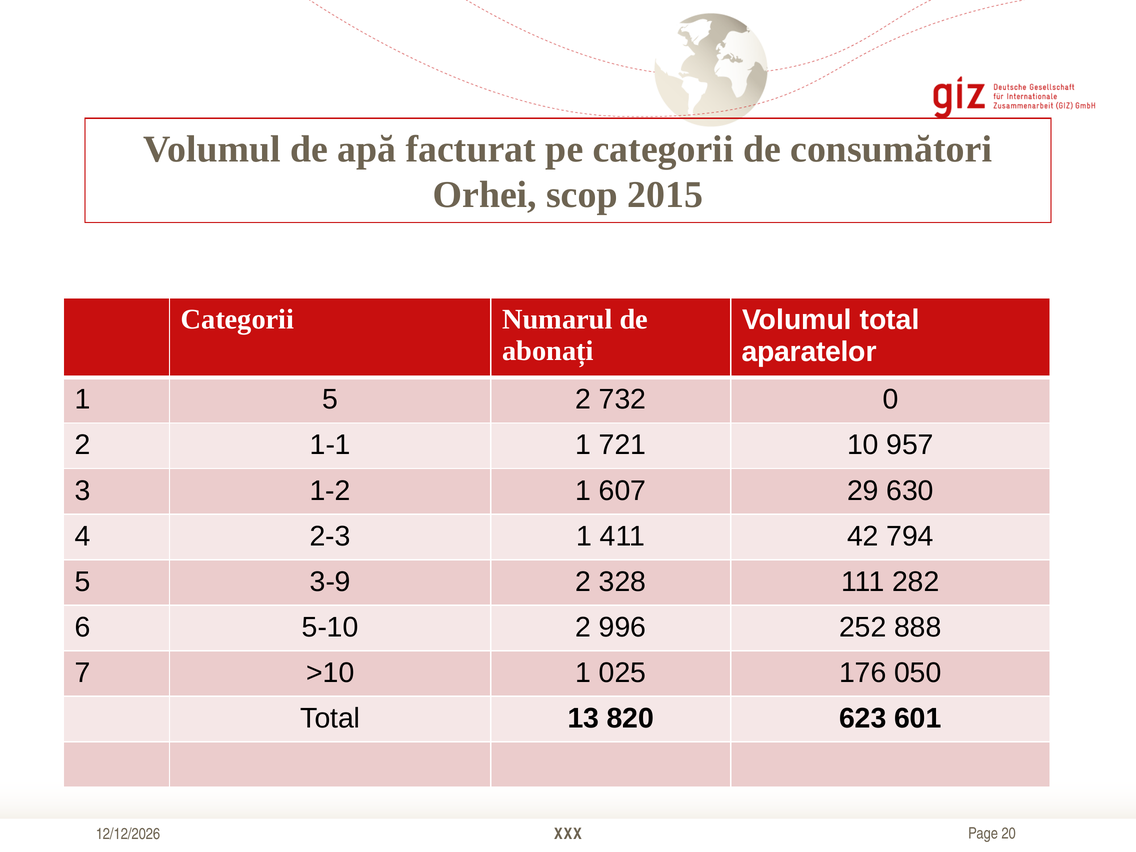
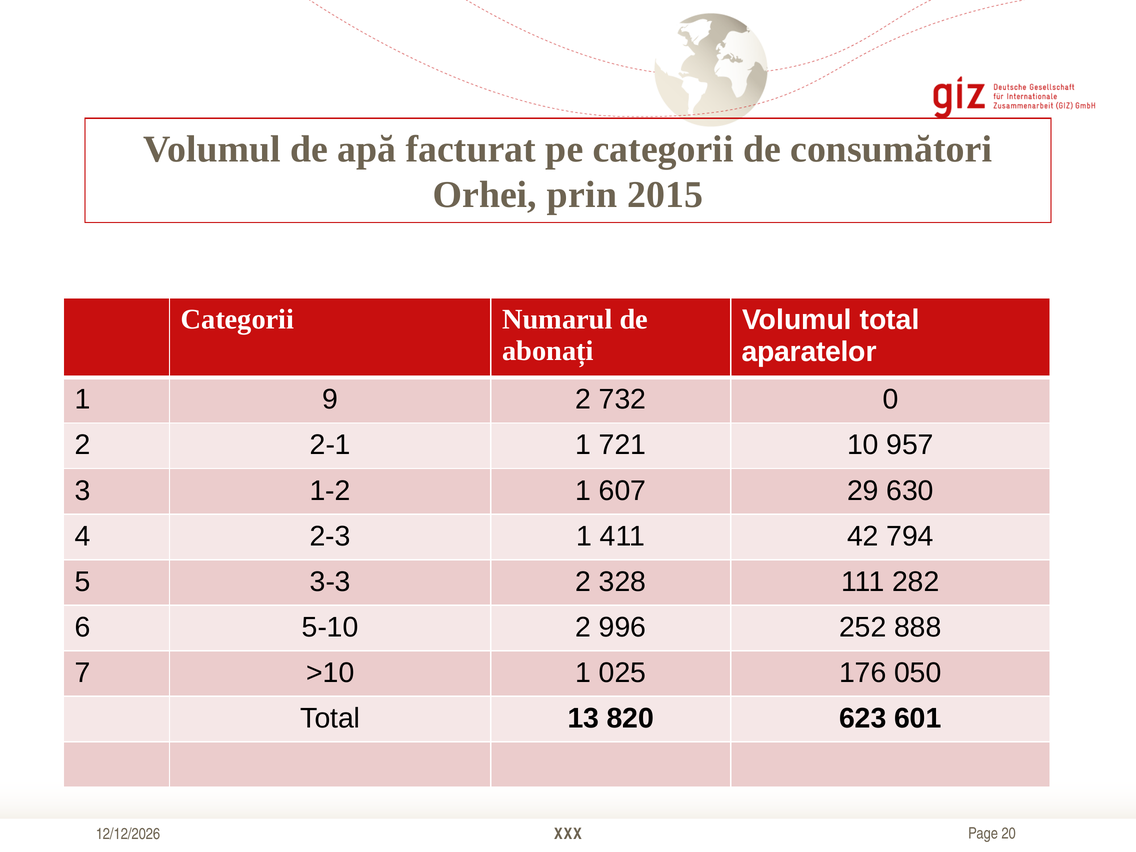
scop: scop -> prin
1 5: 5 -> 9
1-1: 1-1 -> 2-1
3-9: 3-9 -> 3-3
